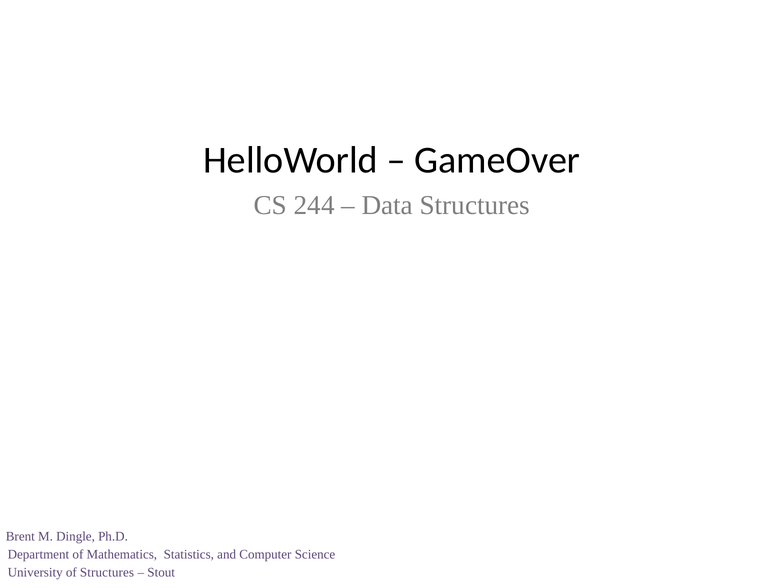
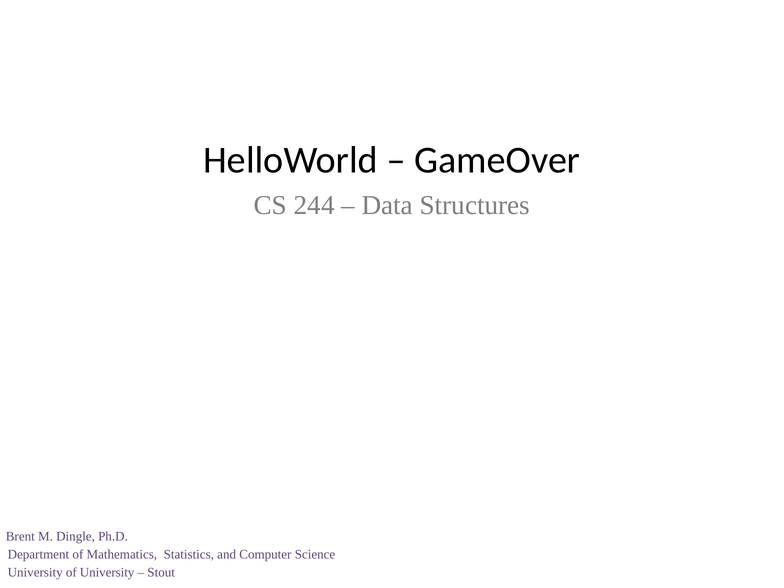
of Structures: Structures -> University
